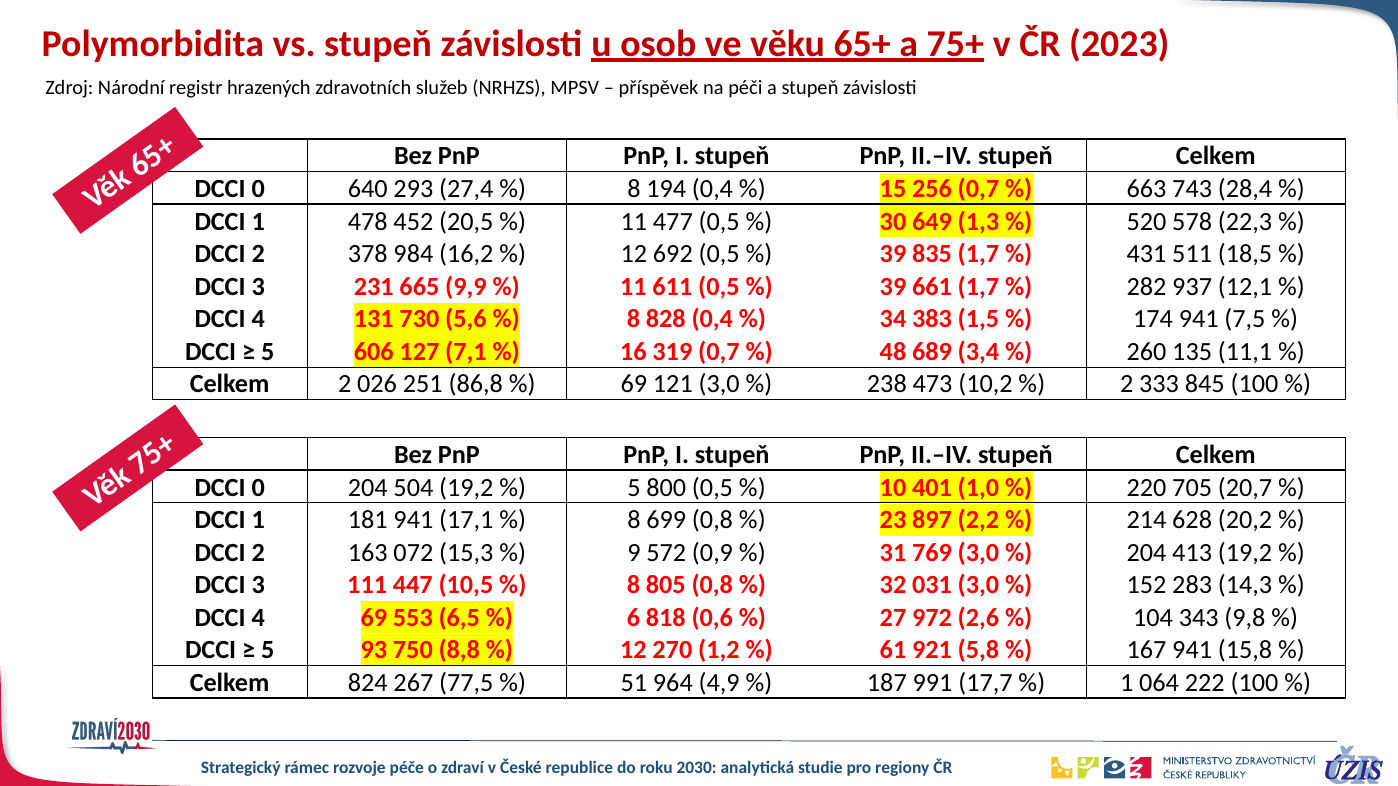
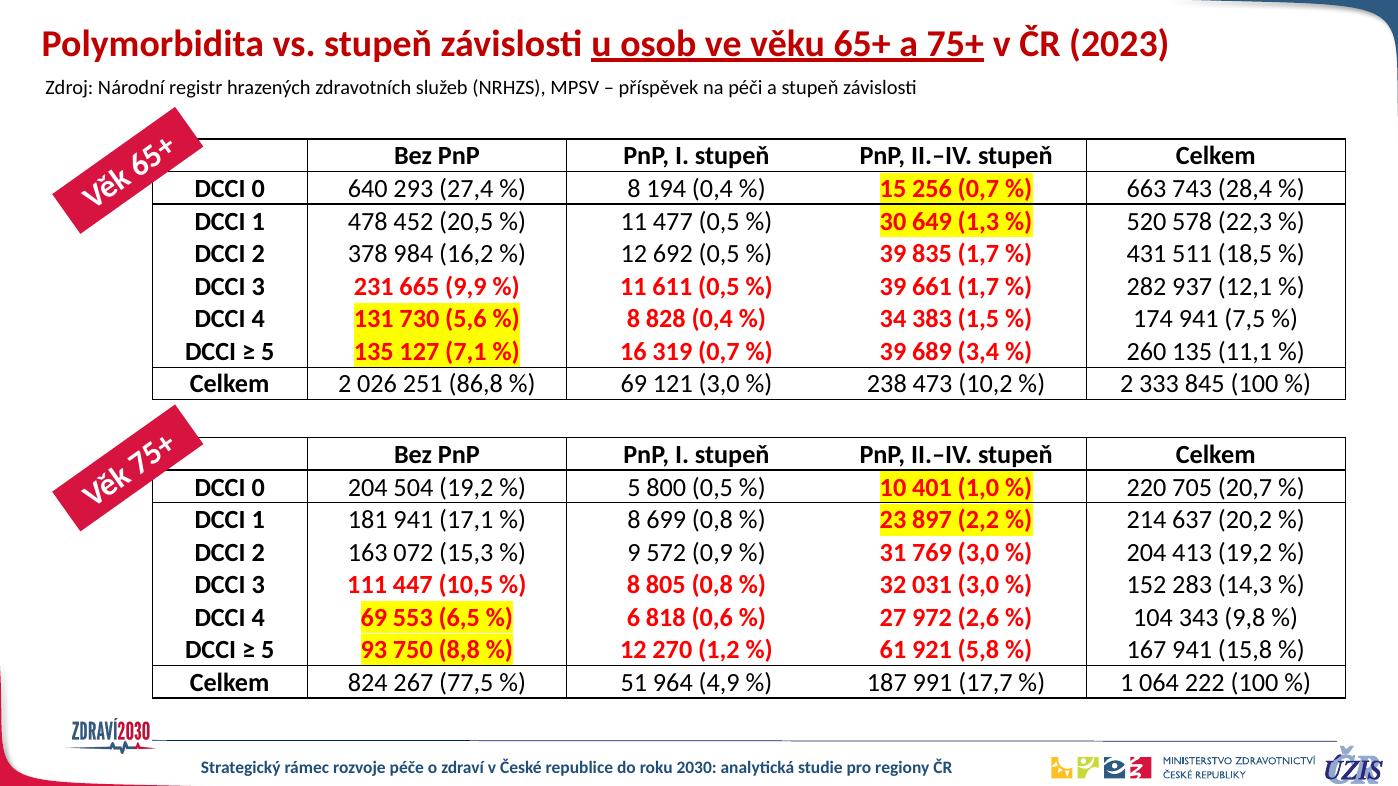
5 606: 606 -> 135
48 at (893, 352): 48 -> 39
628: 628 -> 637
